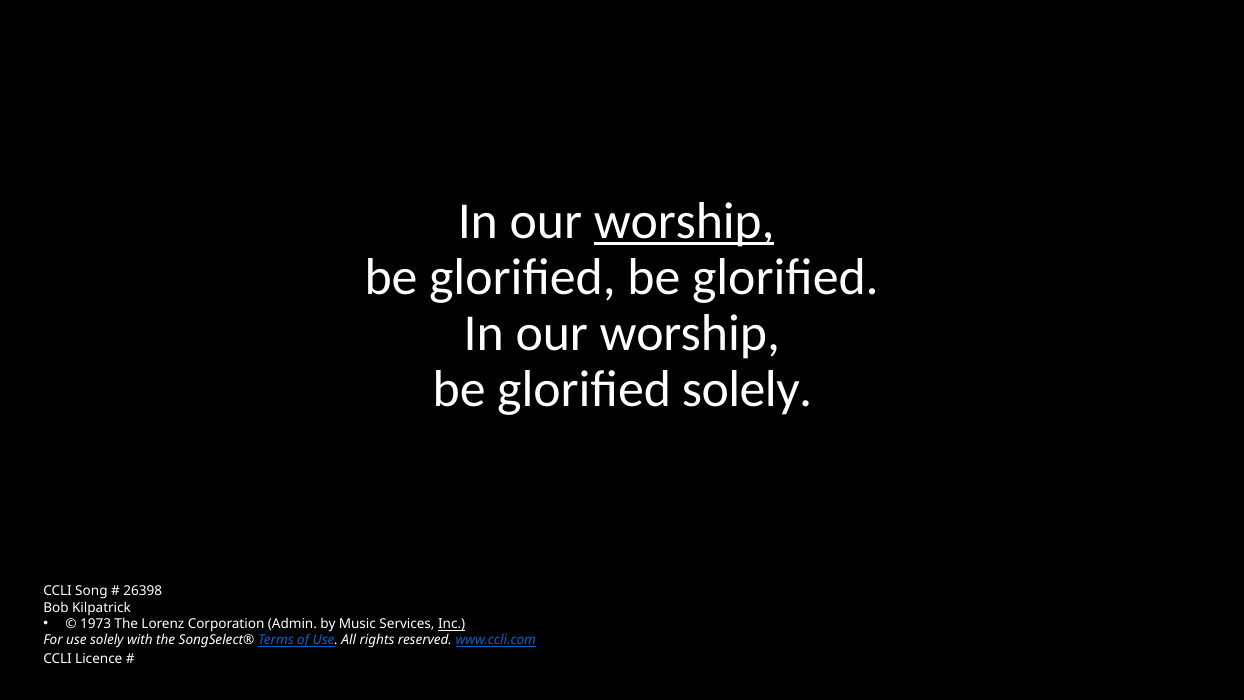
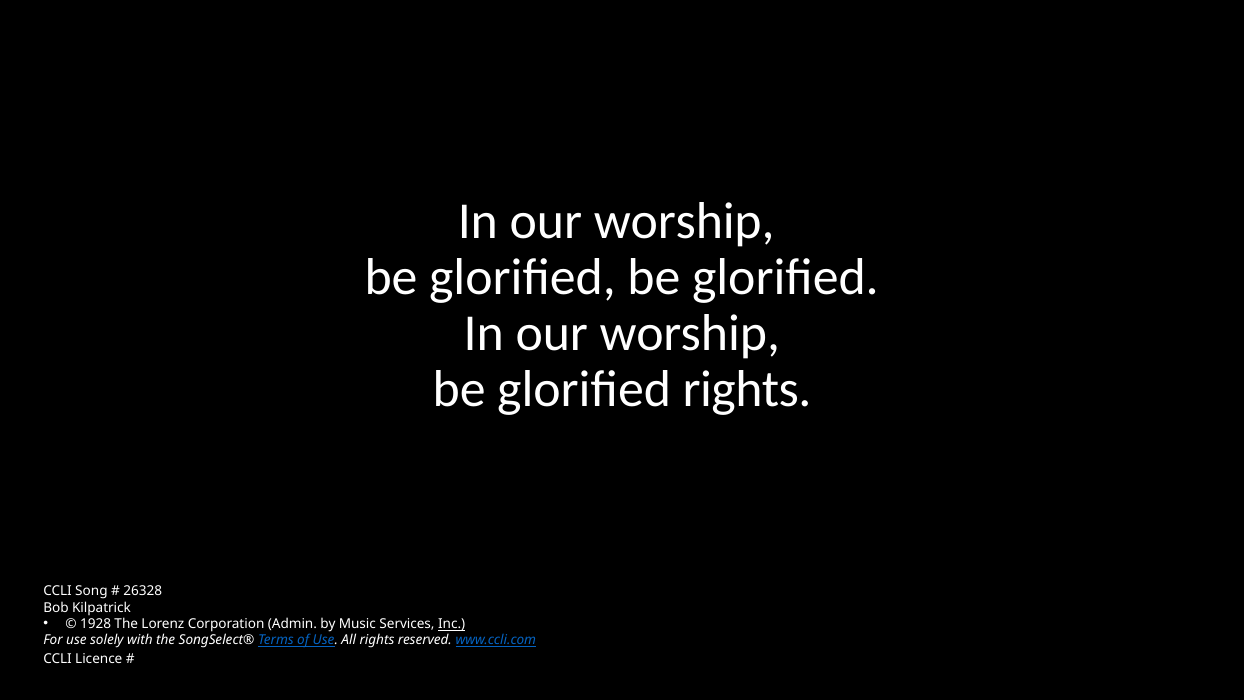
worship at (684, 221) underline: present -> none
glorified solely: solely -> rights
26398: 26398 -> 26328
1973: 1973 -> 1928
